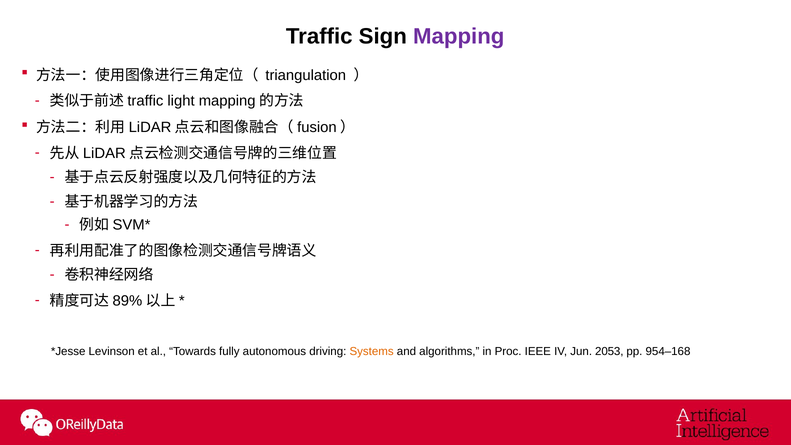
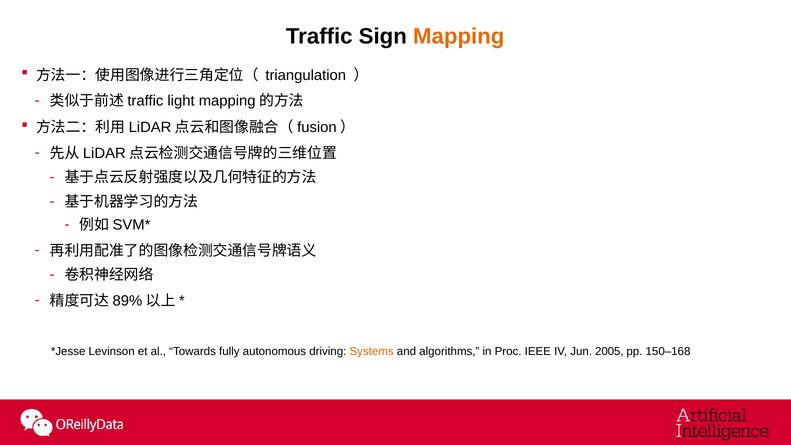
Mapping at (459, 36) colour: purple -> orange
2053: 2053 -> 2005
954–168: 954–168 -> 150–168
